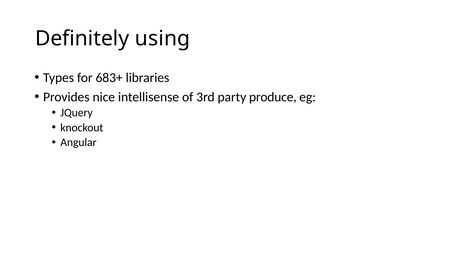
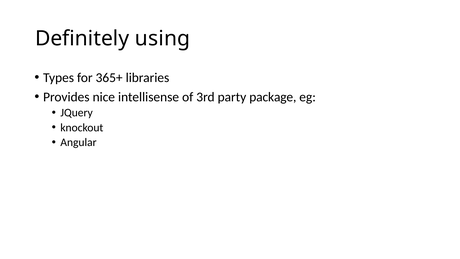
683+: 683+ -> 365+
produce: produce -> package
